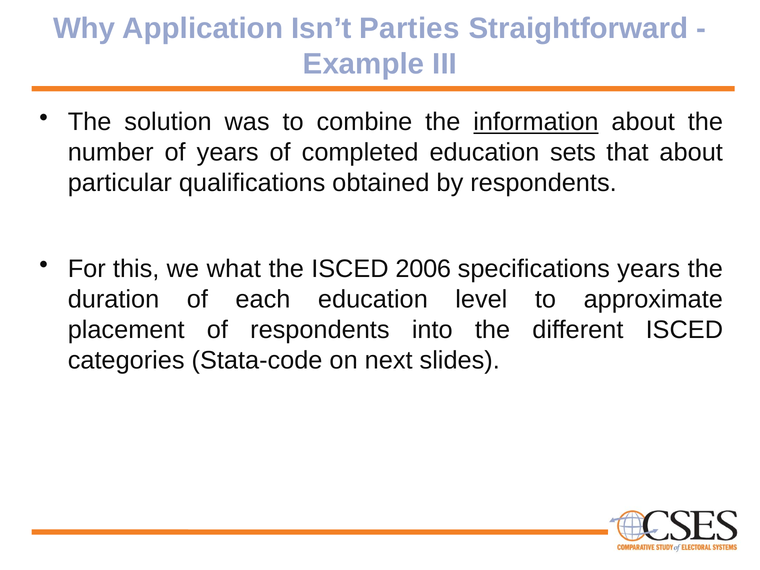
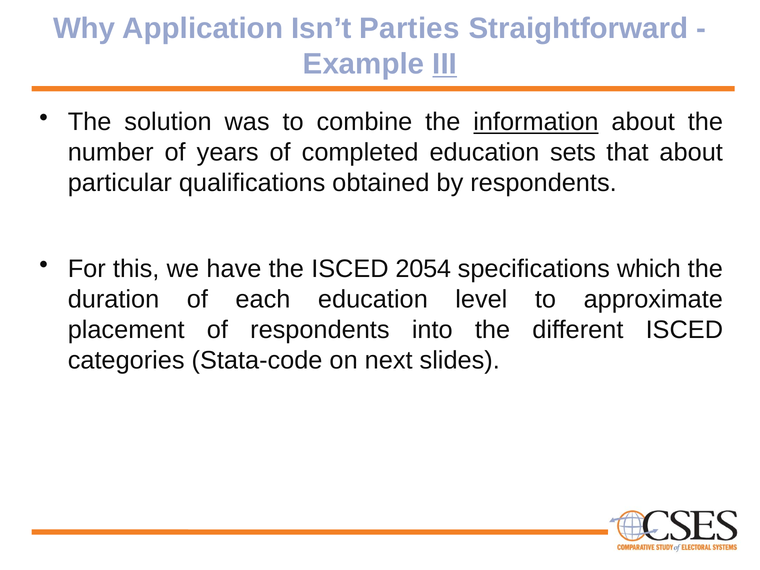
III underline: none -> present
what: what -> have
2006: 2006 -> 2054
specifications years: years -> which
